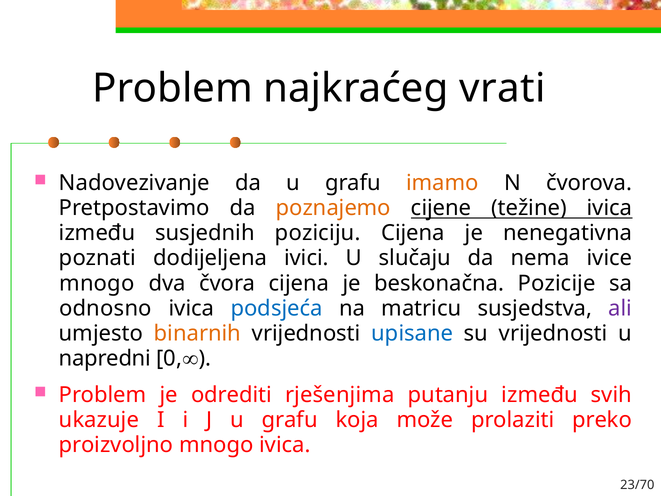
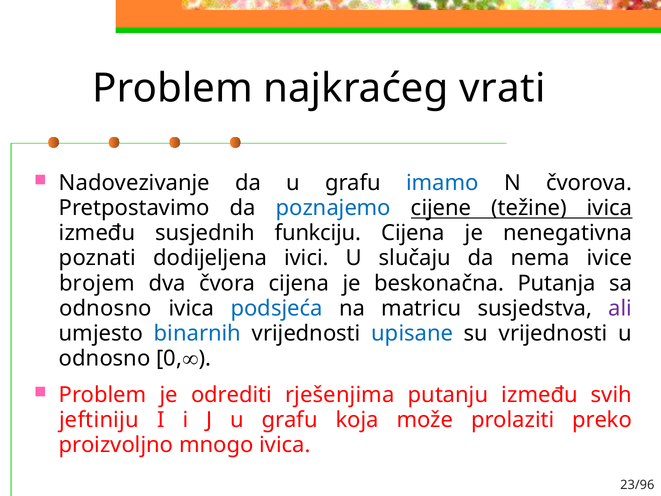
imamo colour: orange -> blue
poznajemo colour: orange -> blue
poziciju: poziciju -> funkciju
mnogo at (97, 283): mnogo -> brojem
Pozicije: Pozicije -> Putanja
binarnih colour: orange -> blue
napredni at (105, 359): napredni -> odnosno
ukazuje: ukazuje -> jeftiniju
23/70: 23/70 -> 23/96
